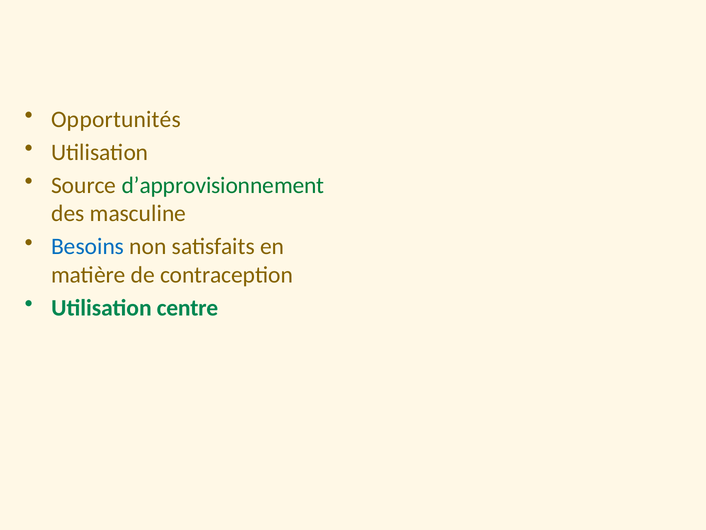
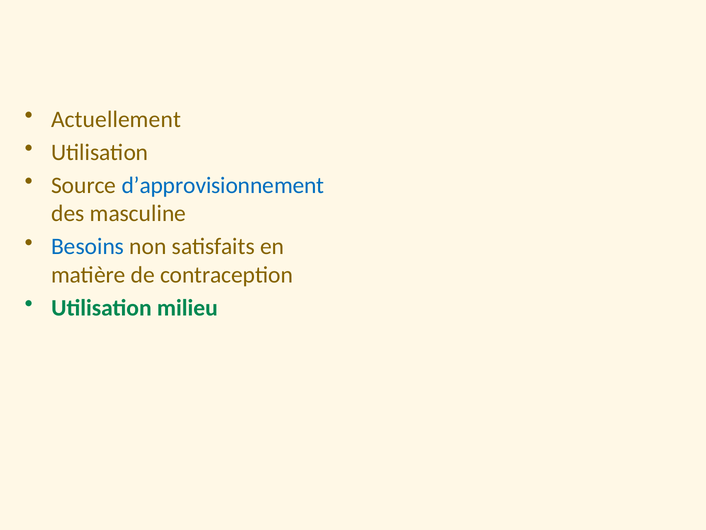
Opportunités: Opportunités -> Actuellement
d’approvisionnement colour: green -> blue
centre: centre -> milieu
